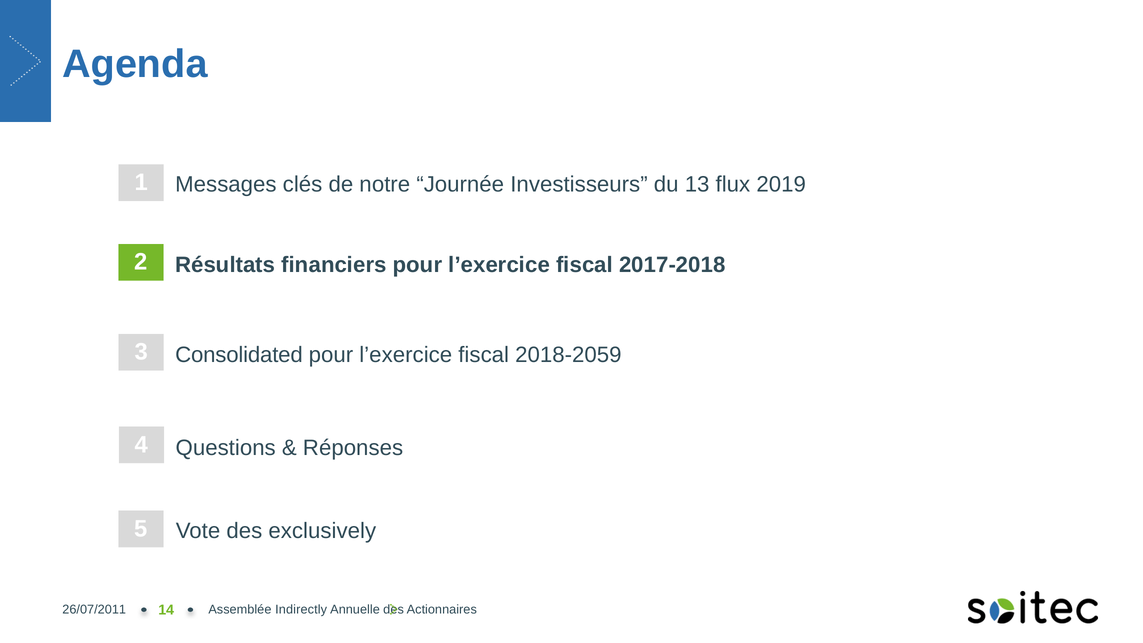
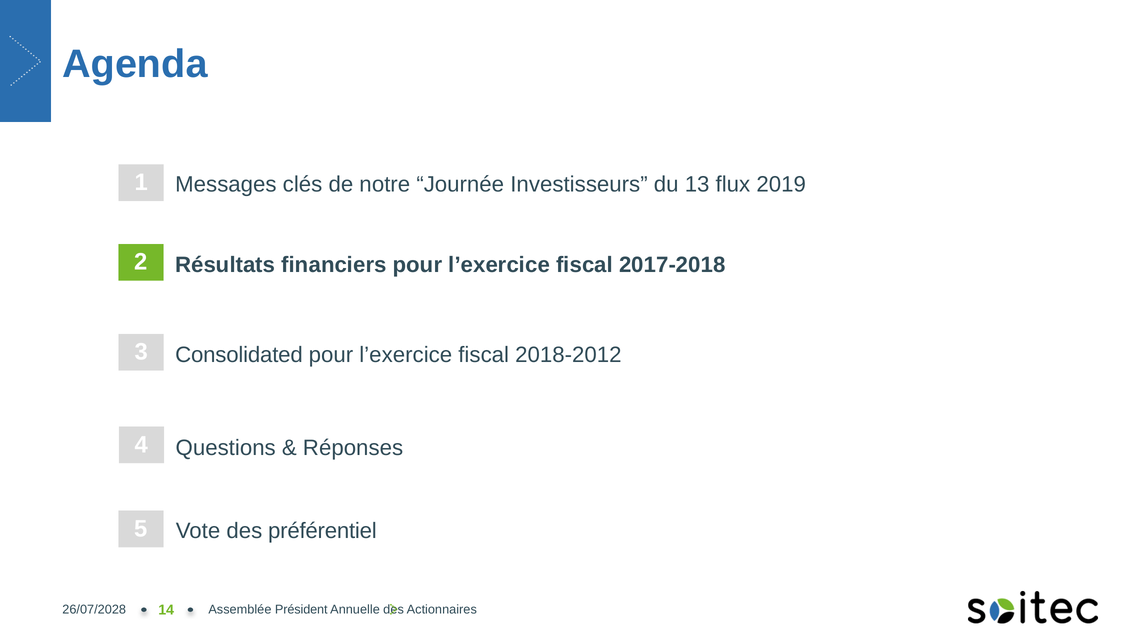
2018-2059: 2018-2059 -> 2018-2012
exclusively: exclusively -> préférentiel
26/07/2011: 26/07/2011 -> 26/07/2028
Indirectly: Indirectly -> Président
